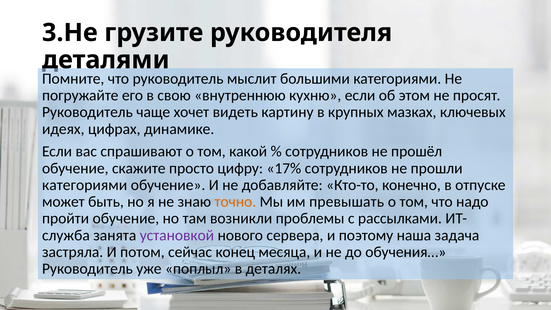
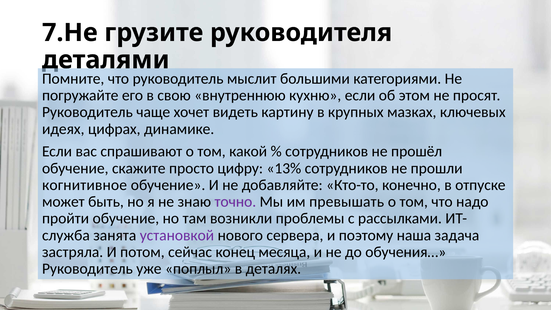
3.Не: 3.Не -> 7.Не
17%: 17% -> 13%
категориями at (85, 185): категориями -> когнитивное
точно colour: orange -> purple
